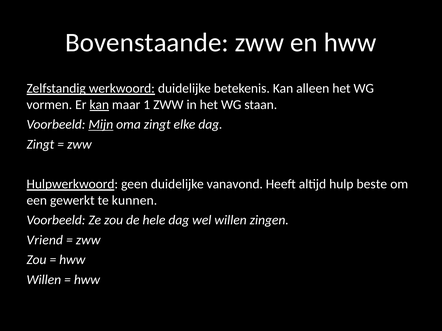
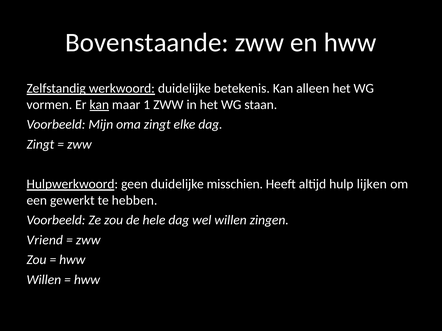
Mijn underline: present -> none
vanavond: vanavond -> misschien
beste: beste -> lijken
kunnen: kunnen -> hebben
